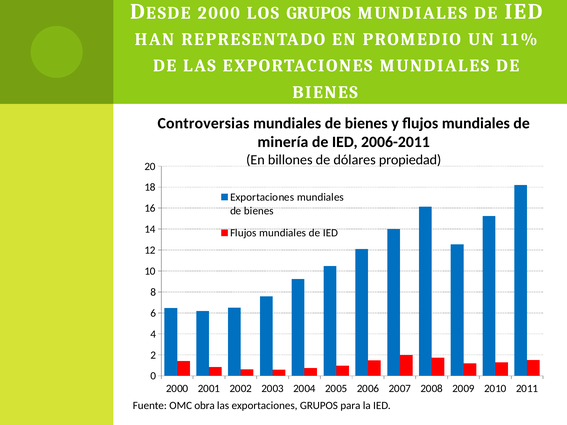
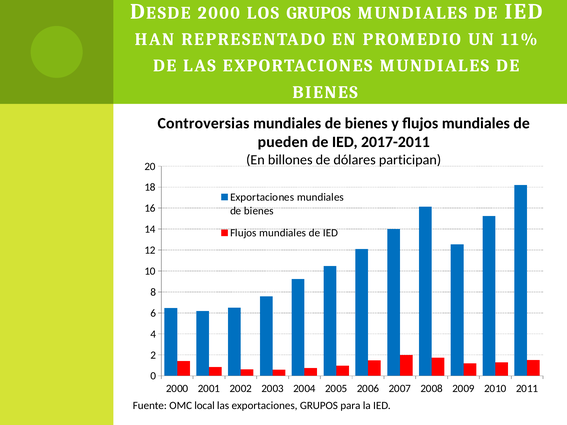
minería: minería -> pueden
2006-2011: 2006-2011 -> 2017-2011
propiedad: propiedad -> participan
obra: obra -> local
